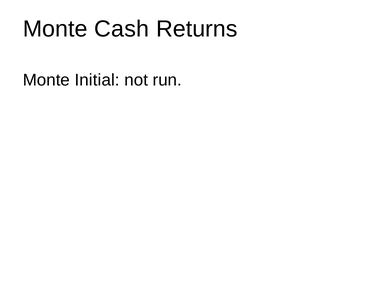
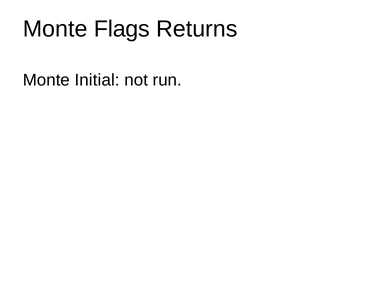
Cash: Cash -> Flags
